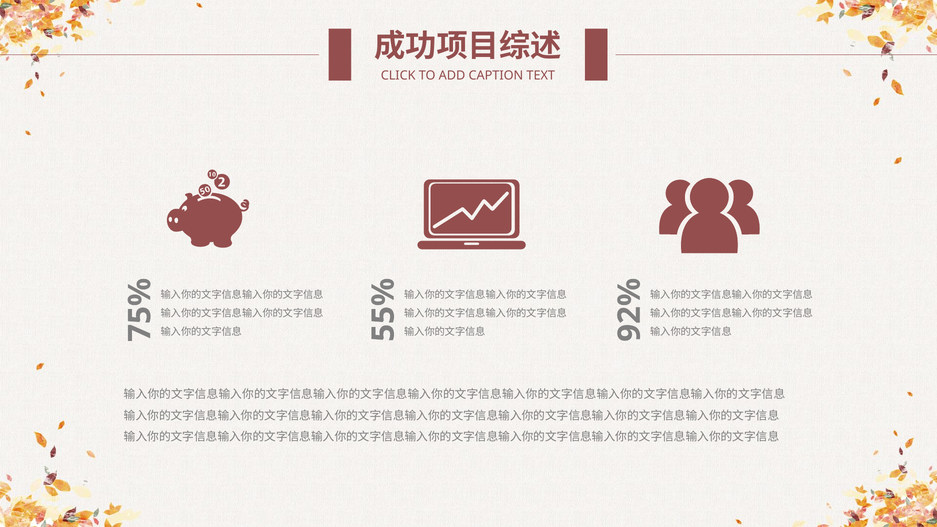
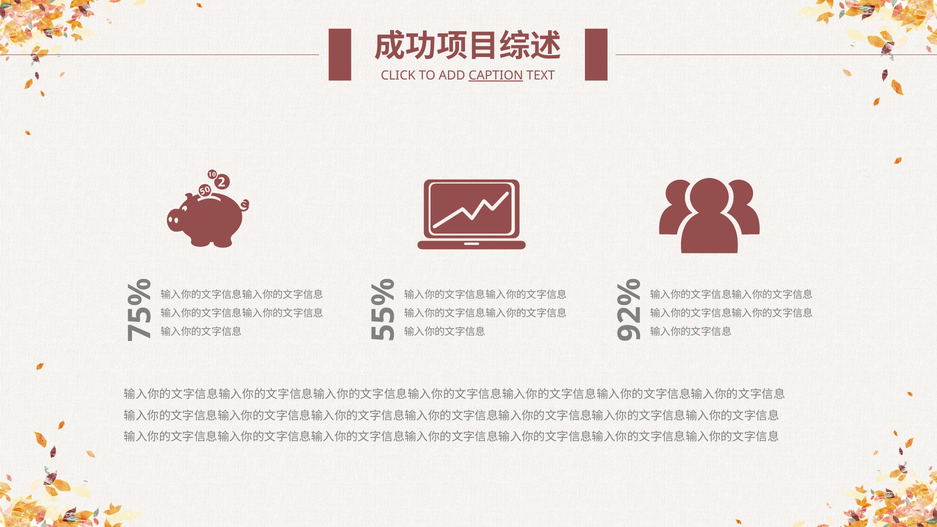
CAPTION underline: none -> present
